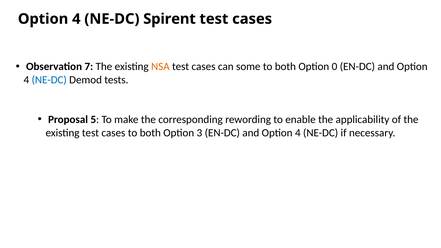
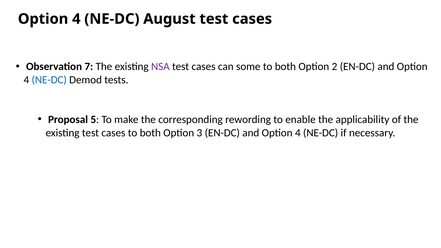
Spirent: Spirent -> August
NSA colour: orange -> purple
0: 0 -> 2
